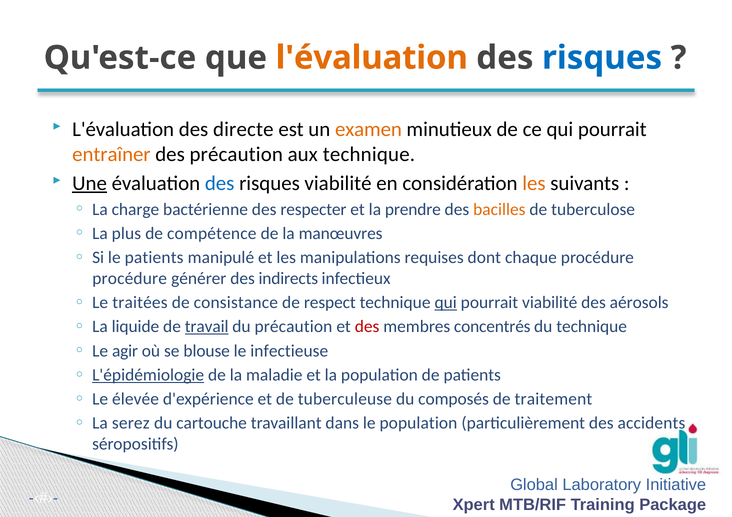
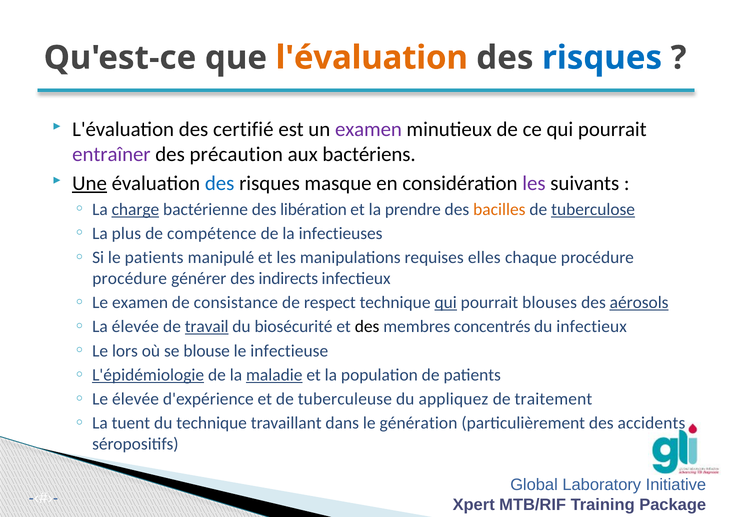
directe: directe -> certifié
examen at (368, 129) colour: orange -> purple
entraîner colour: orange -> purple
aux technique: technique -> bactériens
risques viabilité: viabilité -> masque
les at (534, 183) colour: orange -> purple
charge underline: none -> present
respecter: respecter -> libération
tuberculose underline: none -> present
manœuvres: manœuvres -> infectieuses
dont: dont -> elles
Le traitées: traitées -> examen
pourrait viabilité: viabilité -> blouses
aérosols underline: none -> present
La liquide: liquide -> élevée
du précaution: précaution -> biosécurité
des at (367, 326) colour: red -> black
du technique: technique -> infectieux
agir: agir -> lors
maladie underline: none -> present
composés: composés -> appliquez
serez: serez -> tuent
du cartouche: cartouche -> technique
le population: population -> génération
